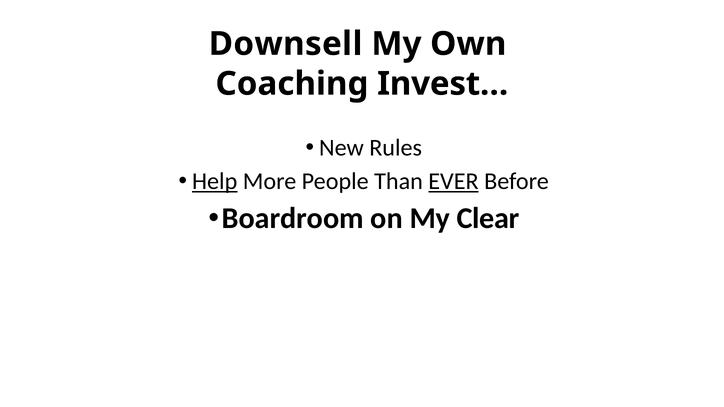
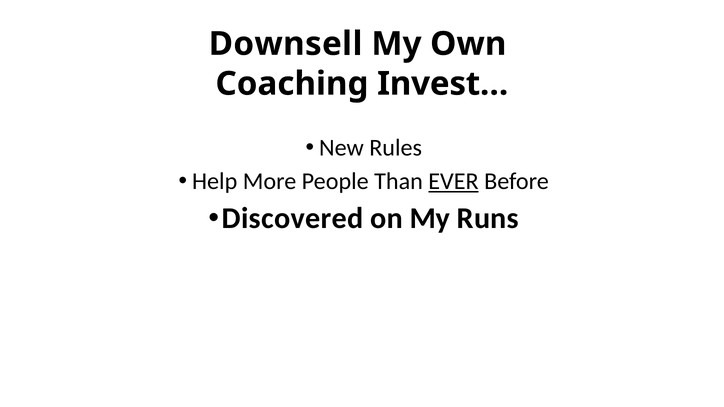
Help underline: present -> none
Boardroom: Boardroom -> Discovered
Clear: Clear -> Runs
